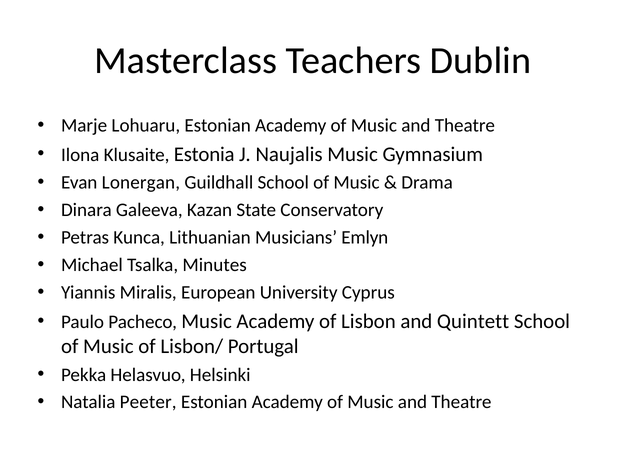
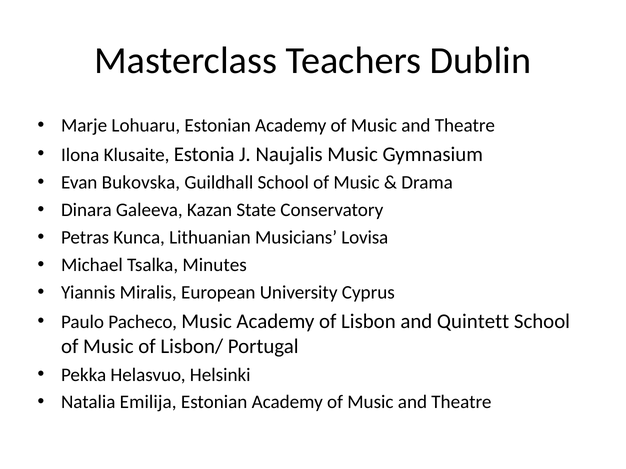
Lonergan: Lonergan -> Bukovska
Emlyn: Emlyn -> Lovisa
Peeter: Peeter -> Emilija
